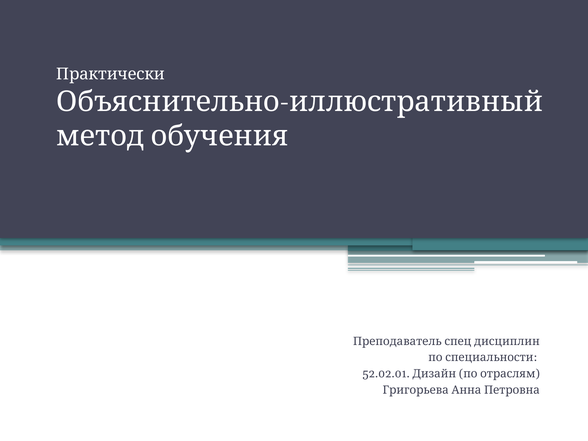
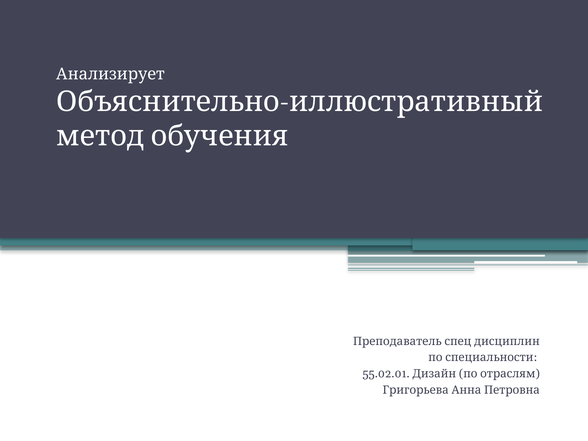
Практически: Практически -> Анализирует
52.02.01: 52.02.01 -> 55.02.01
